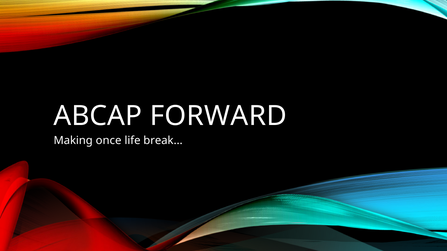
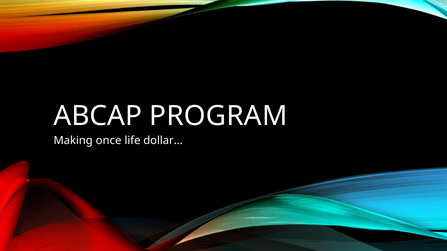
FORWARD: FORWARD -> PROGRAM
break: break -> dollar
